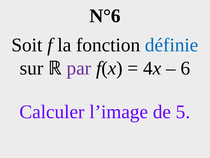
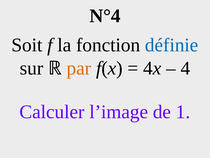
N°6: N°6 -> N°4
par colour: purple -> orange
6: 6 -> 4
5: 5 -> 1
